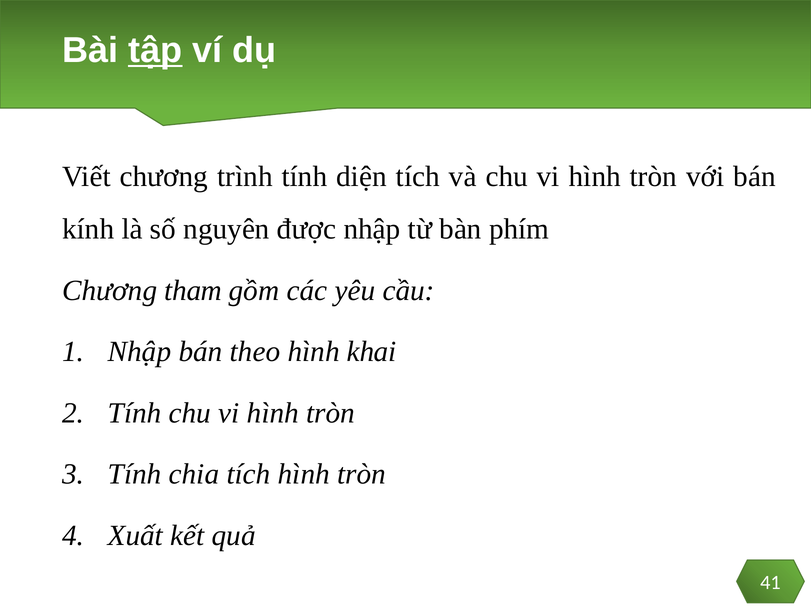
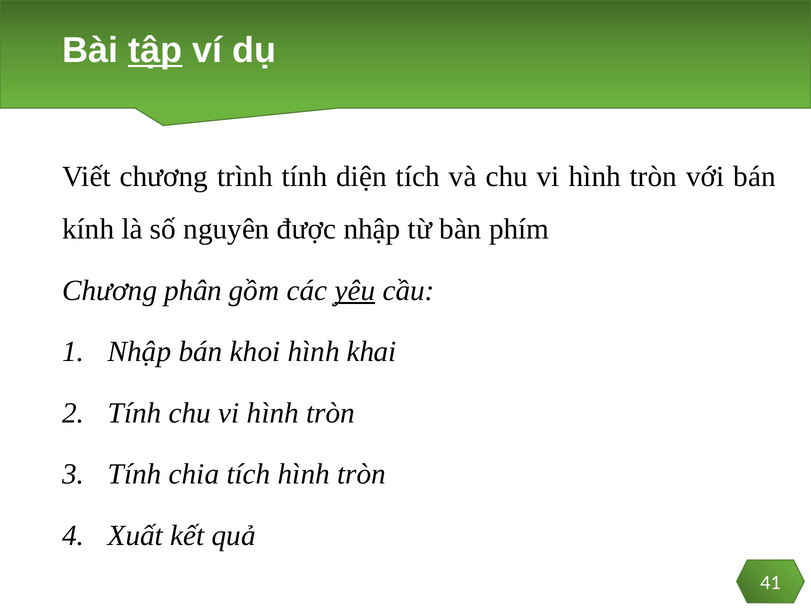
tham: tham -> phân
yêu underline: none -> present
theo: theo -> khoi
